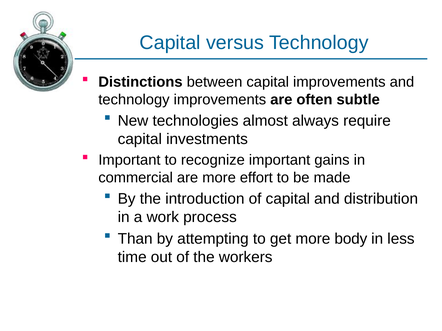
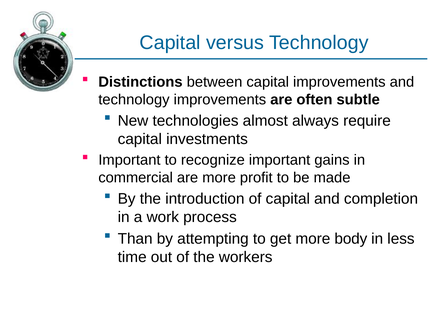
effort: effort -> profit
distribution: distribution -> completion
